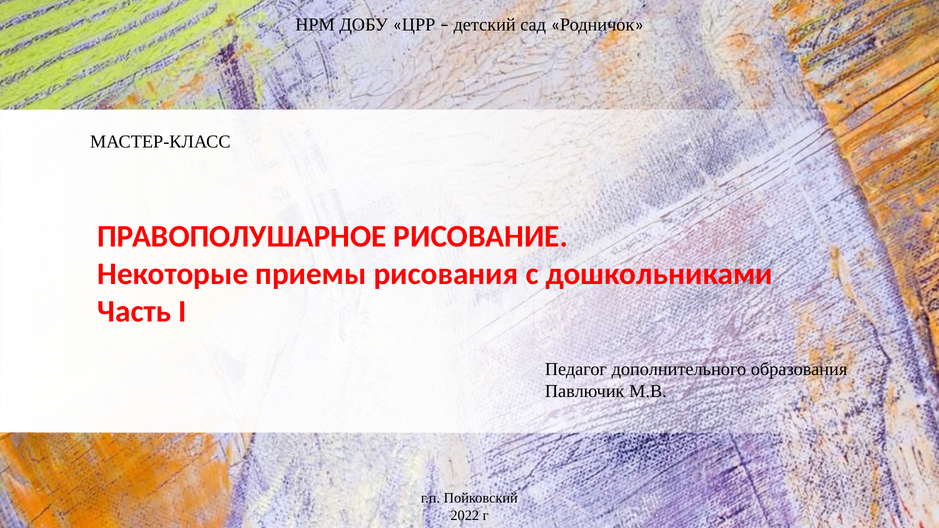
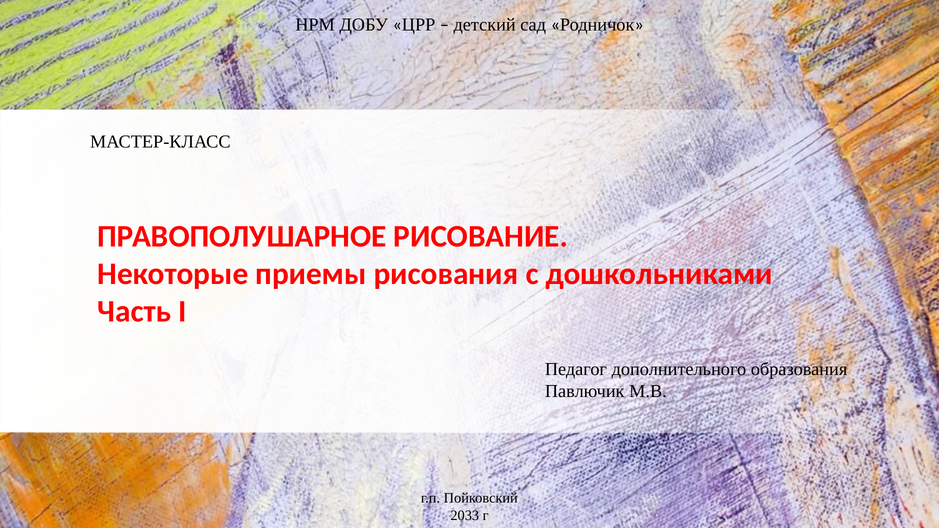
2022: 2022 -> 2033
